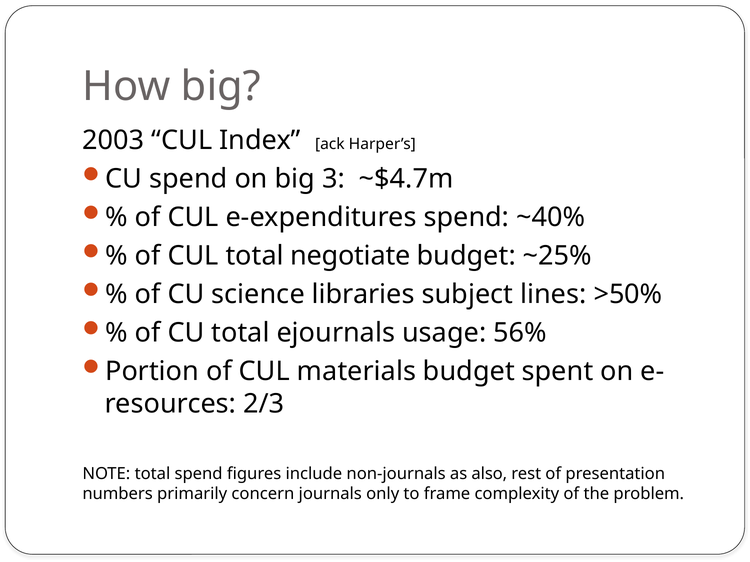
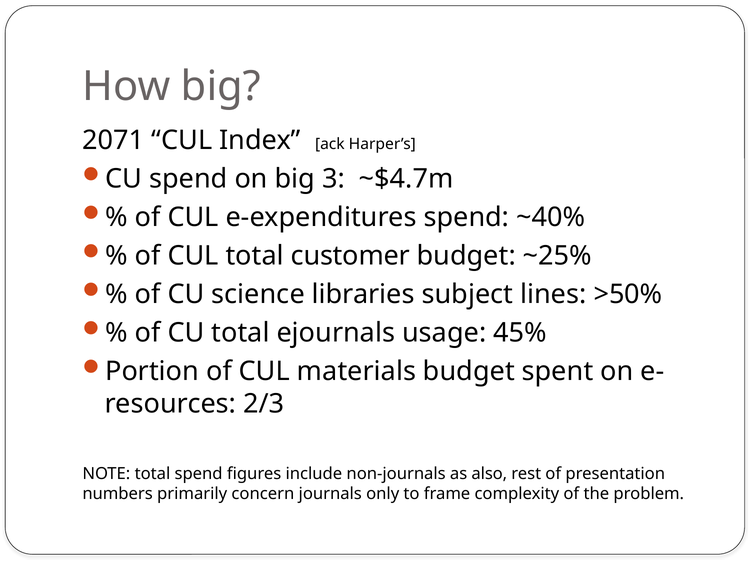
2003: 2003 -> 2071
negotiate: negotiate -> customer
56%: 56% -> 45%
